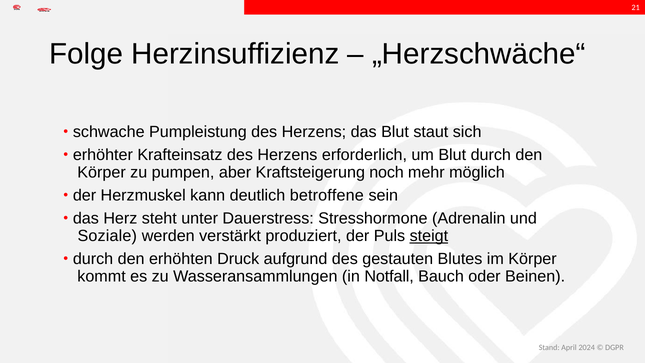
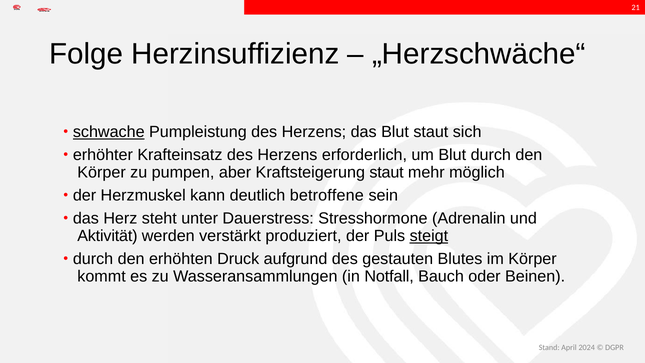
schwache underline: none -> present
Kraftsteigerung noch: noch -> staut
Soziale: Soziale -> Aktivität
